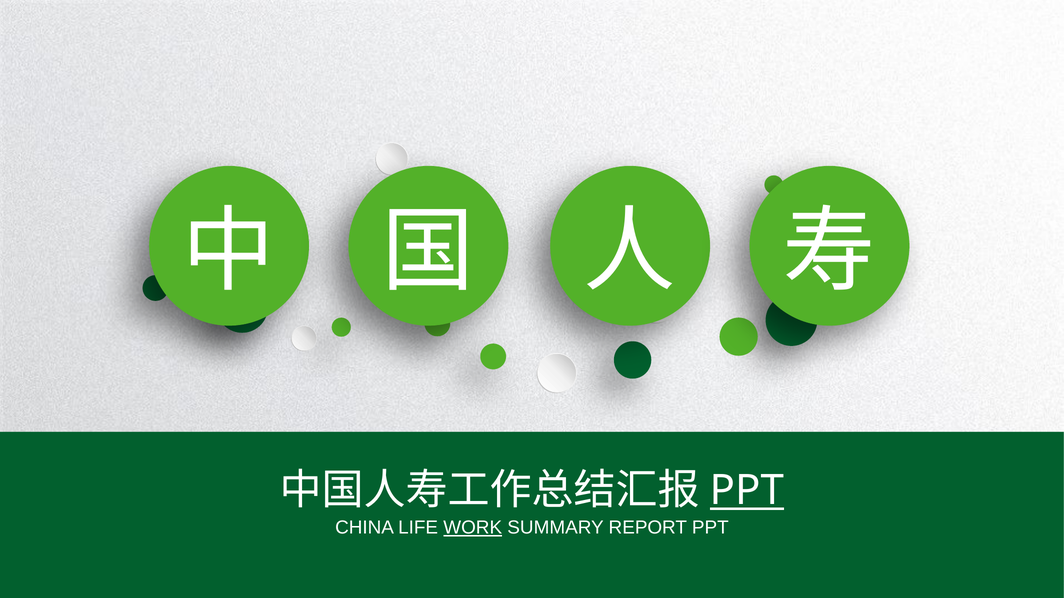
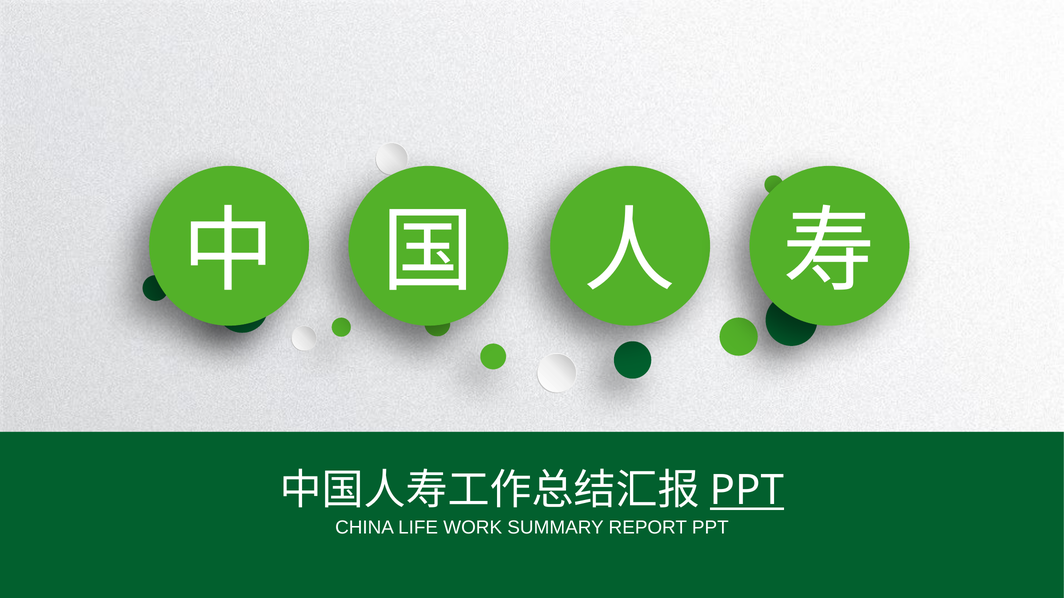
WORK underline: present -> none
